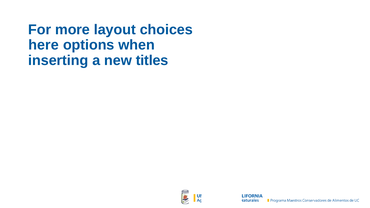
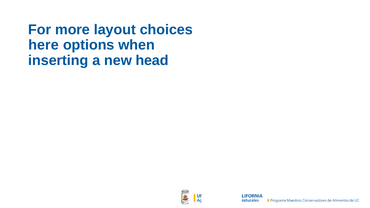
titles: titles -> head
